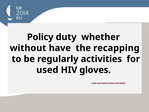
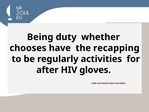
Policy: Policy -> Being
without: without -> chooses
used: used -> after
